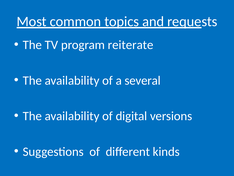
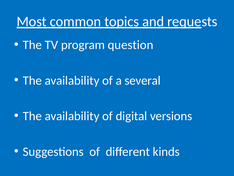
reiterate: reiterate -> question
